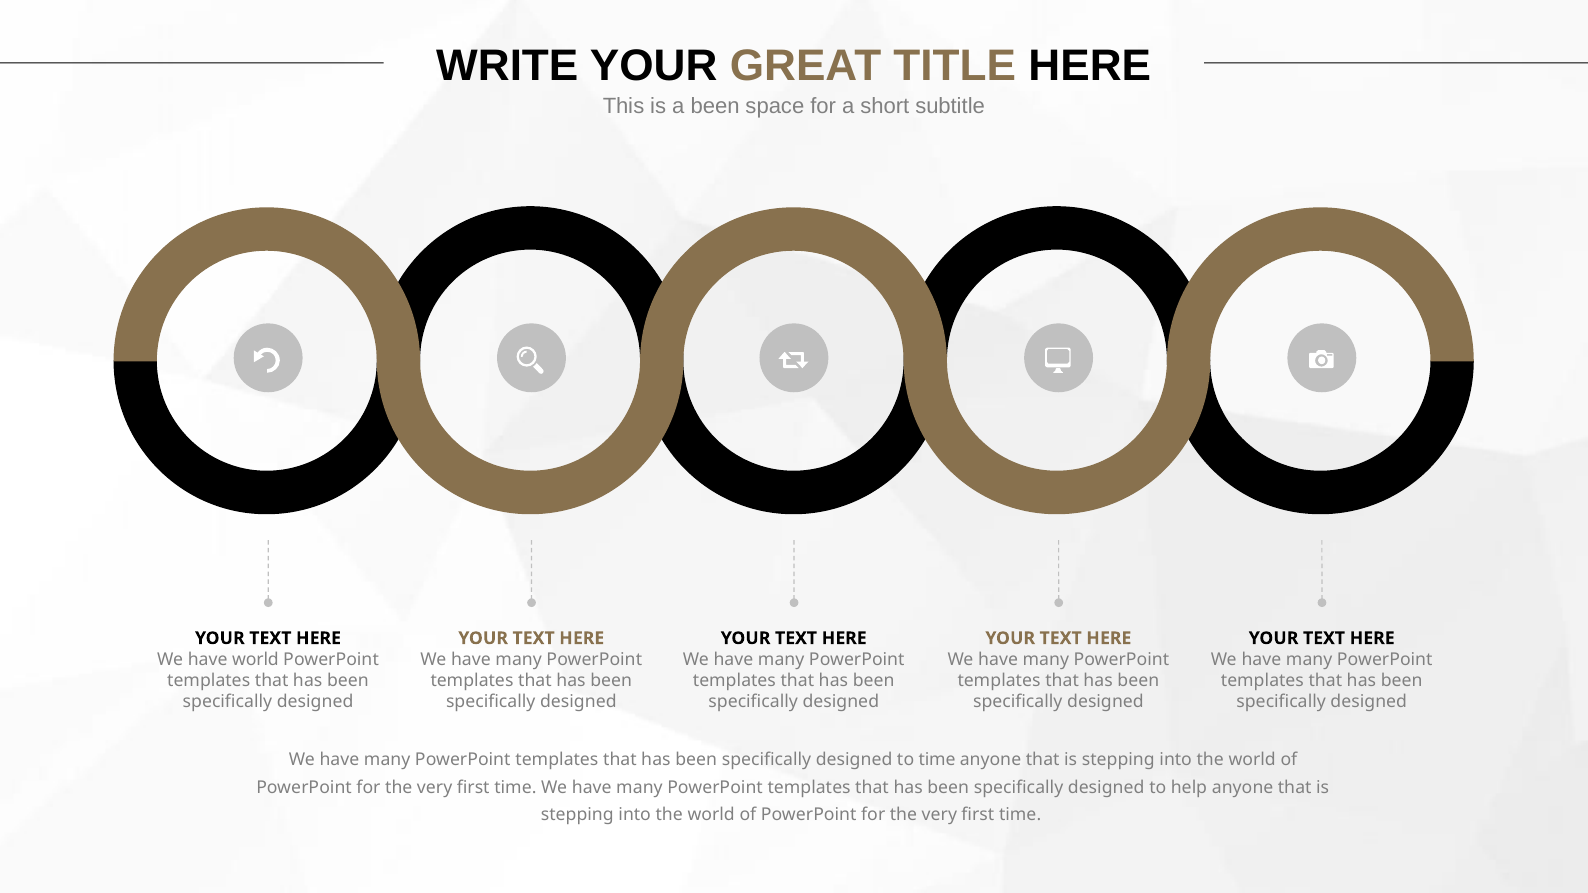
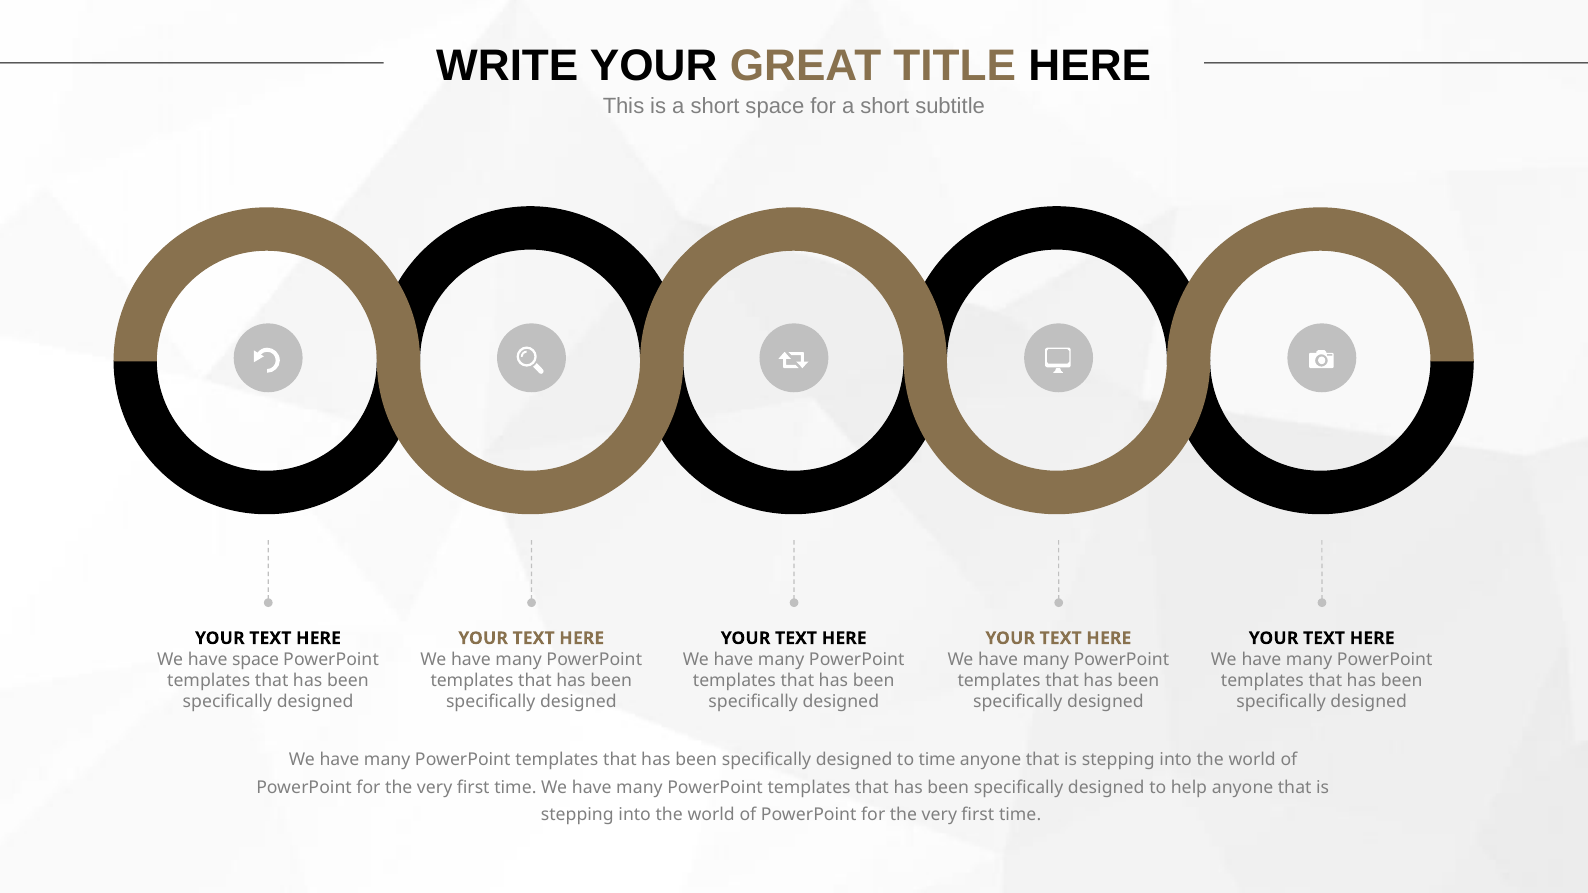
is a been: been -> short
have world: world -> space
